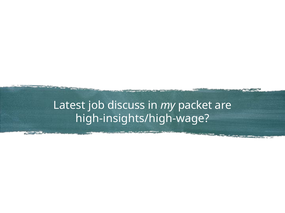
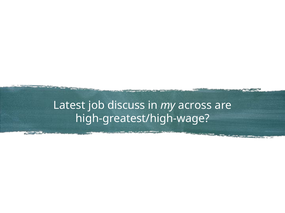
packet: packet -> across
high-insights/high-wage: high-insights/high-wage -> high-greatest/high-wage
